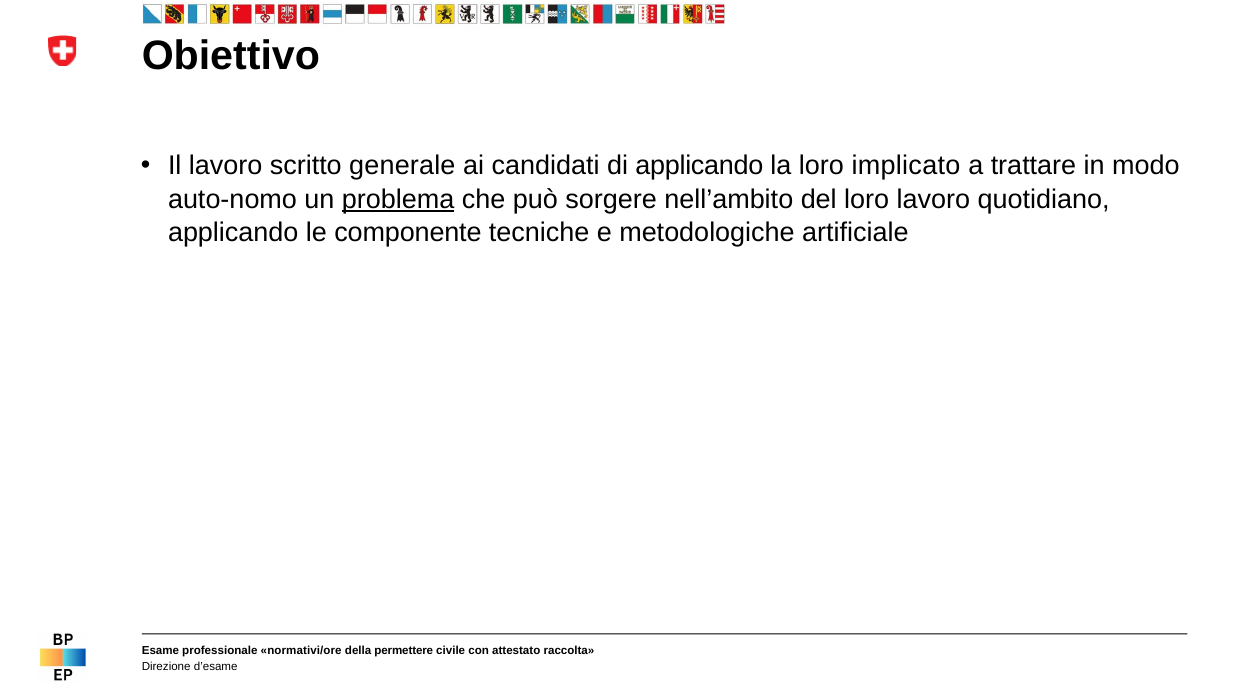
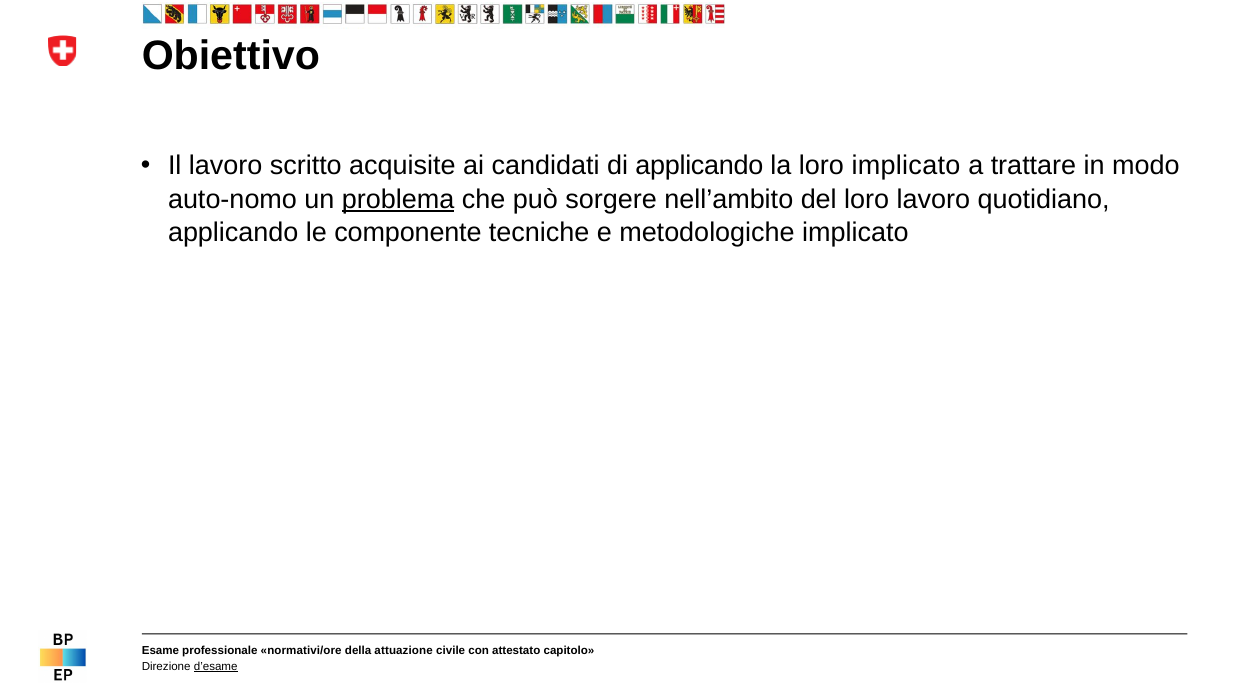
generale: generale -> acquisite
metodologiche artificiale: artificiale -> implicato
permettere: permettere -> attuazione
raccolta: raccolta -> capitolo
d’esame underline: none -> present
